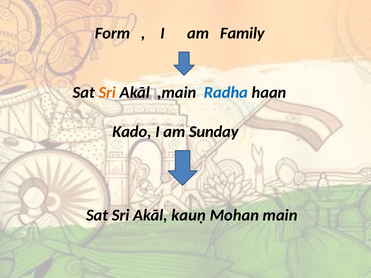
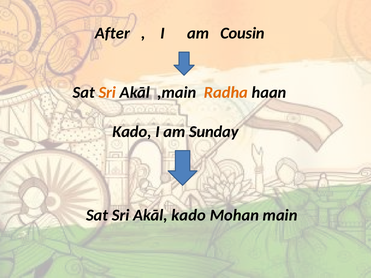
Form: Form -> After
Family: Family -> Cousin
Radha colour: blue -> orange
Akāl kauṇ: kauṇ -> kado
